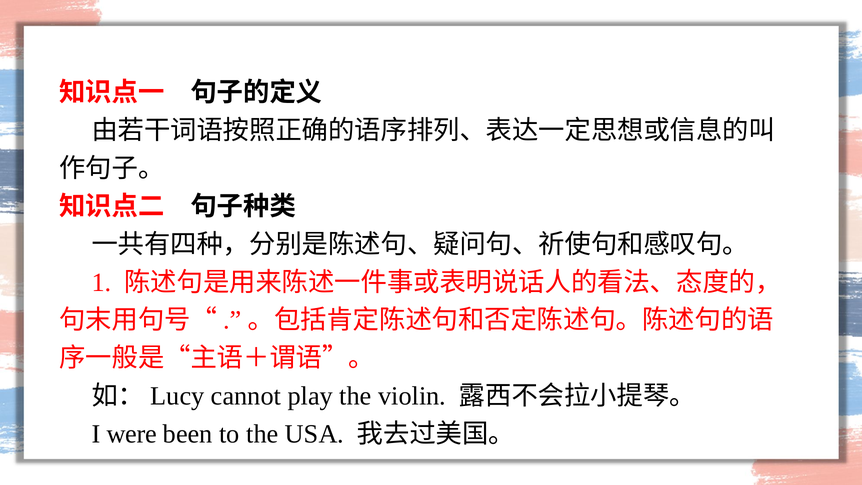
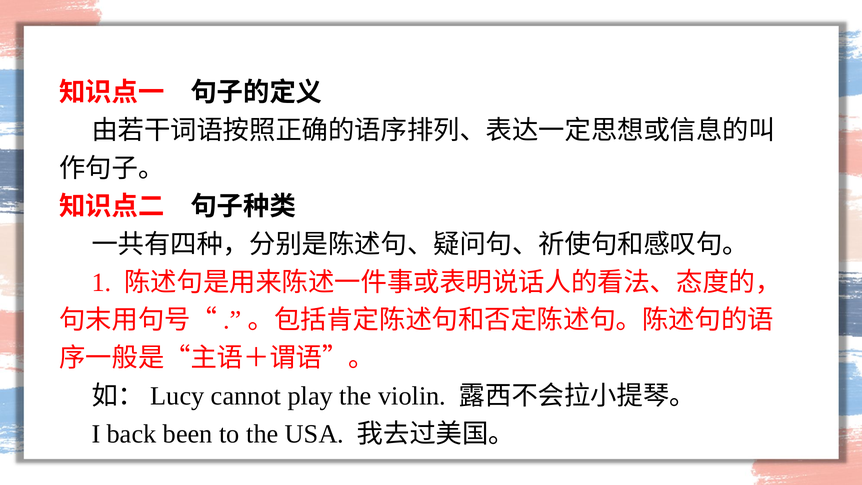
were: were -> back
